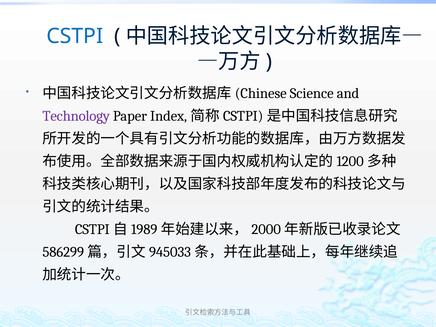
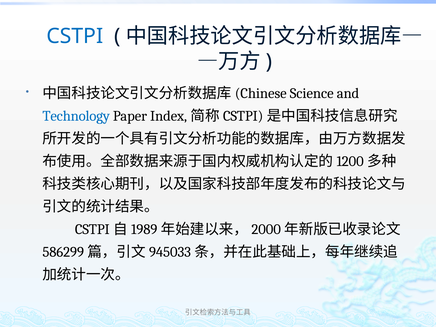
Technology colour: purple -> blue
